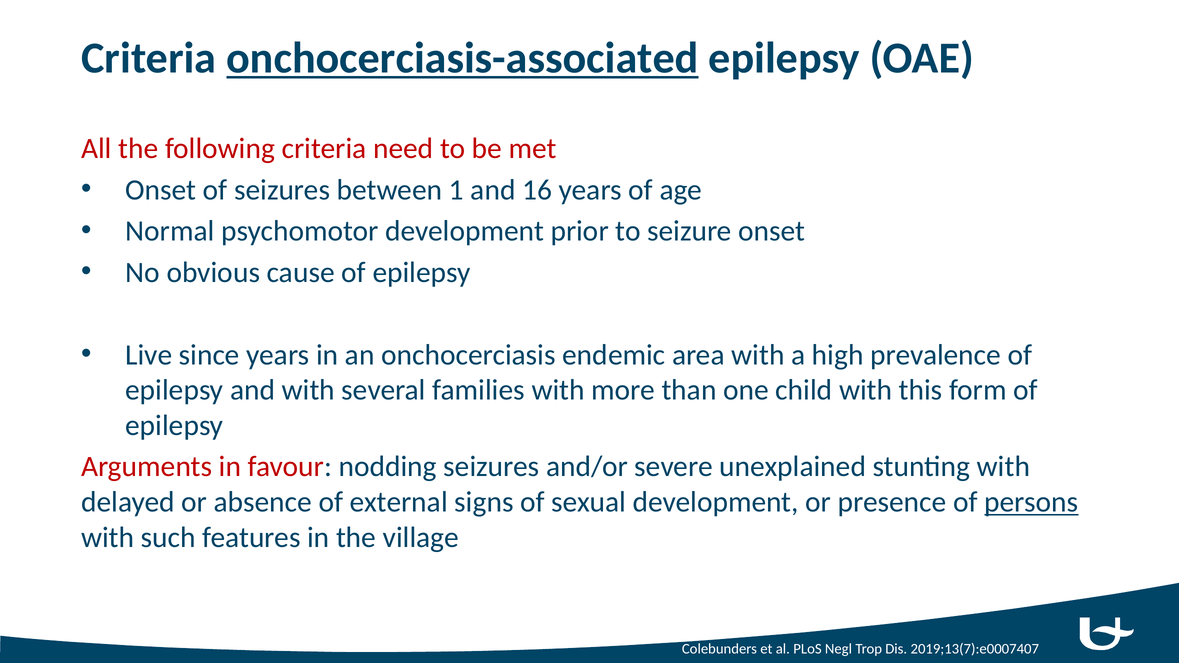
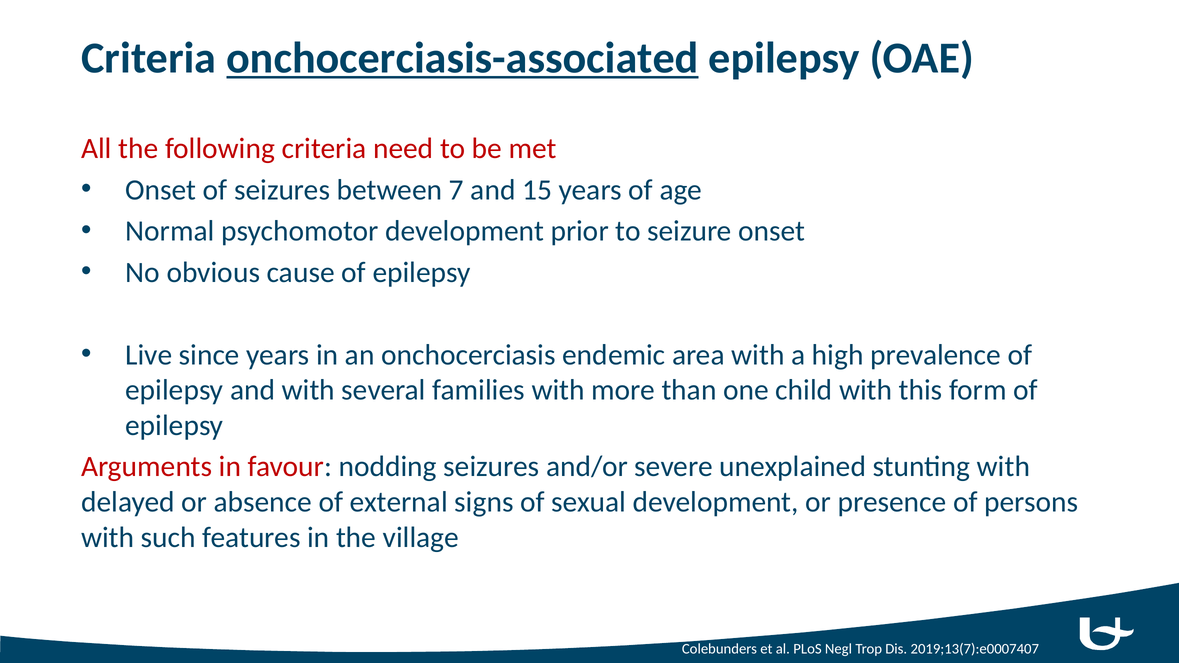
1: 1 -> 7
16: 16 -> 15
persons underline: present -> none
